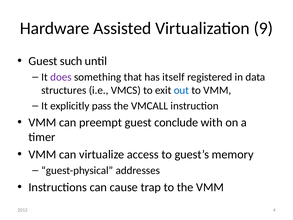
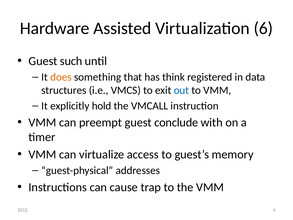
9: 9 -> 6
does colour: purple -> orange
itself: itself -> think
pass: pass -> hold
